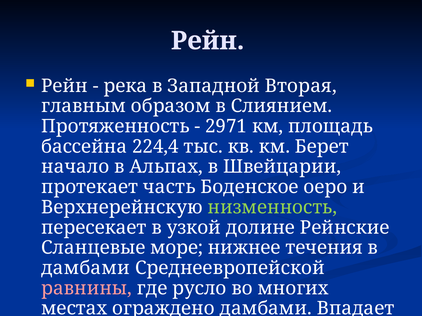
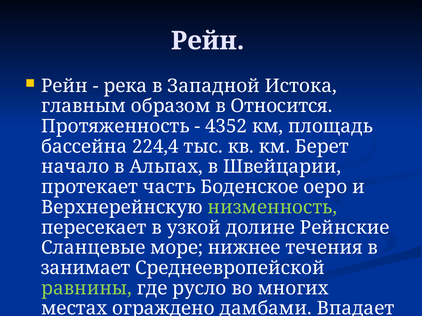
Вторая: Вторая -> Истока
Слиянием: Слиянием -> Относится
2971: 2971 -> 4352
дамбами at (86, 268): дамбами -> занимает
равнины colour: pink -> light green
